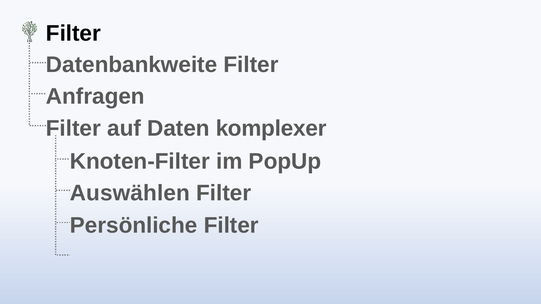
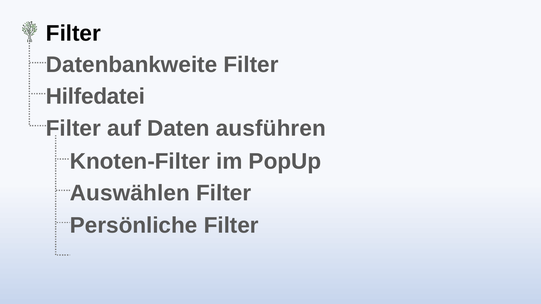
Anfragen: Anfragen -> Hilfedatei
komplexer: komplexer -> ausführen
